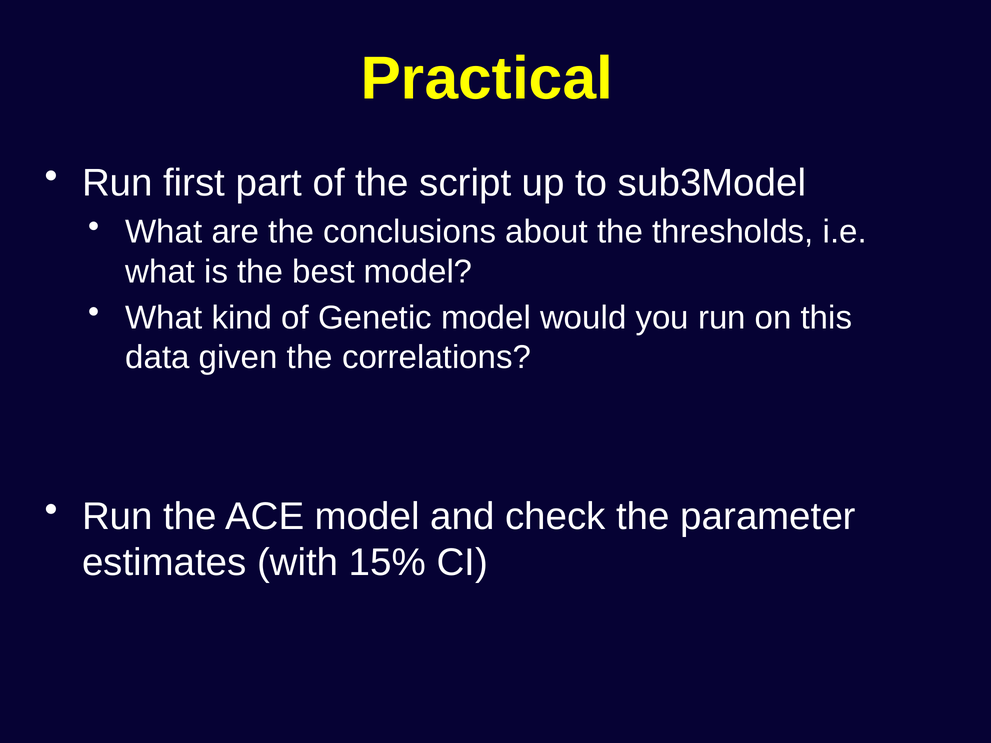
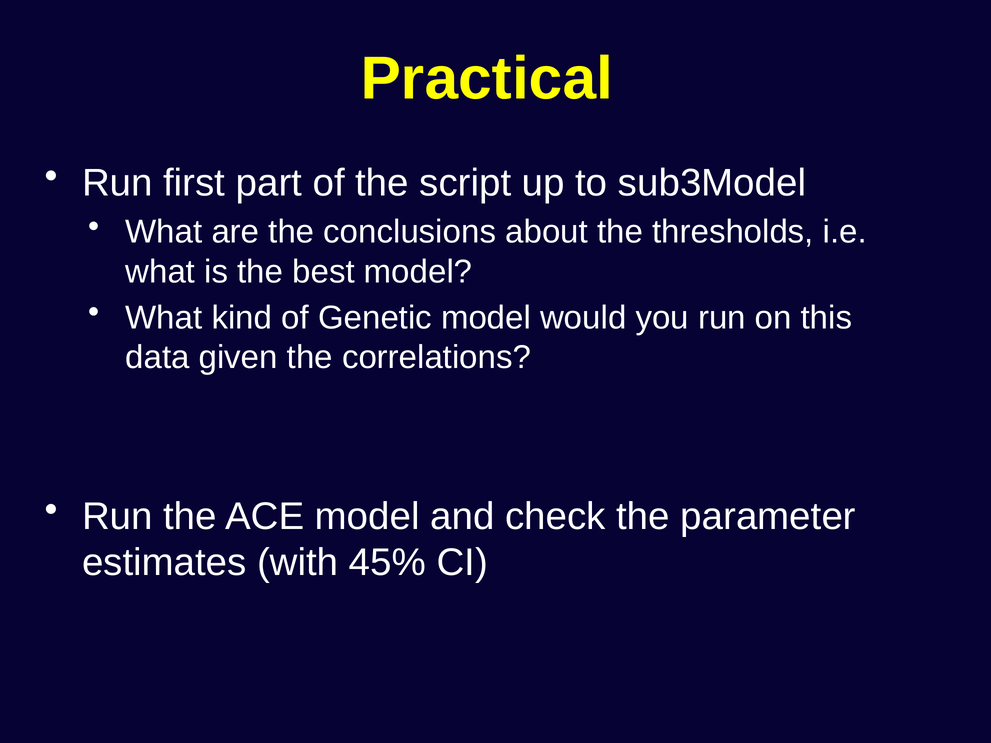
15%: 15% -> 45%
